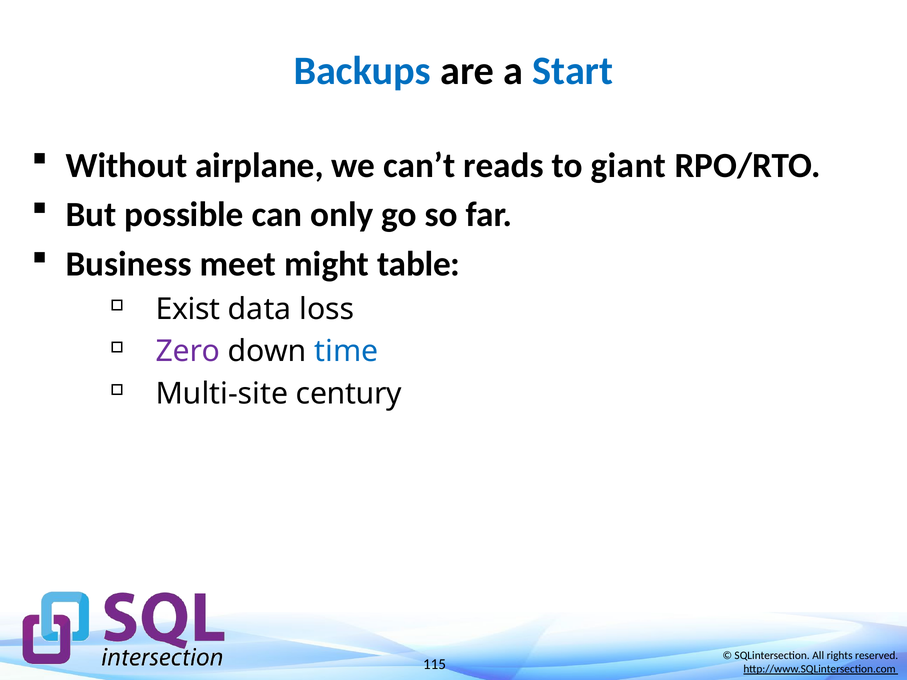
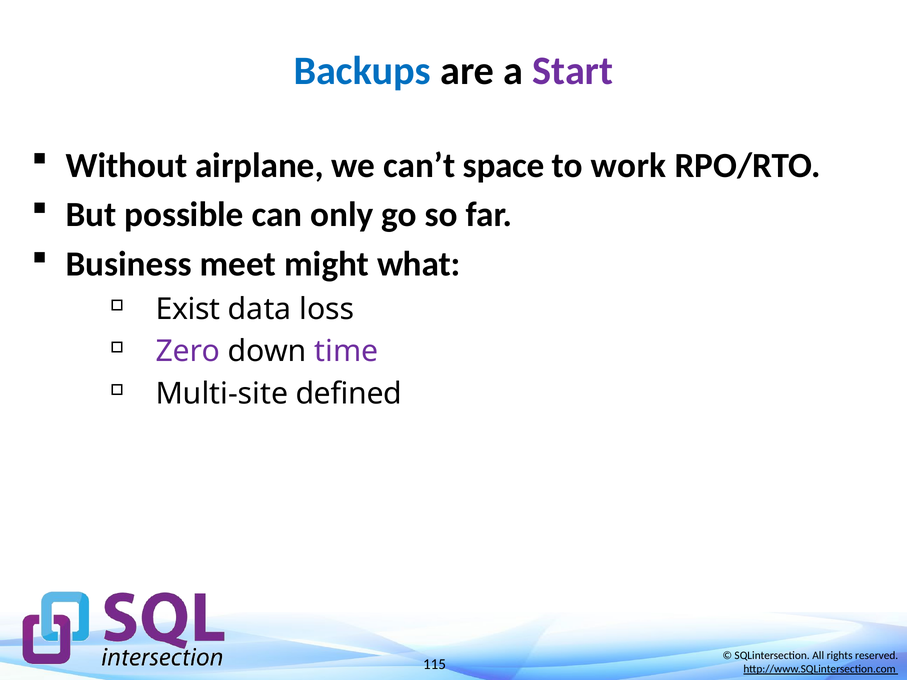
Start colour: blue -> purple
reads: reads -> space
giant: giant -> work
table: table -> what
time colour: blue -> purple
century: century -> defined
